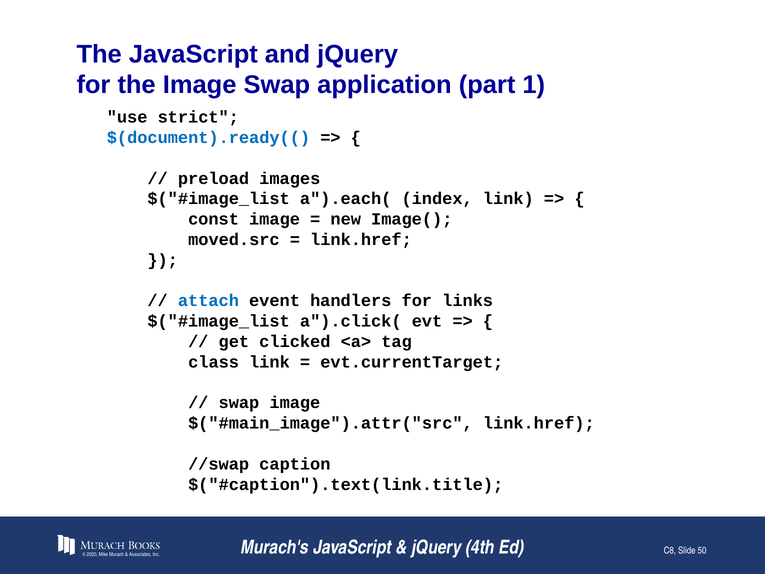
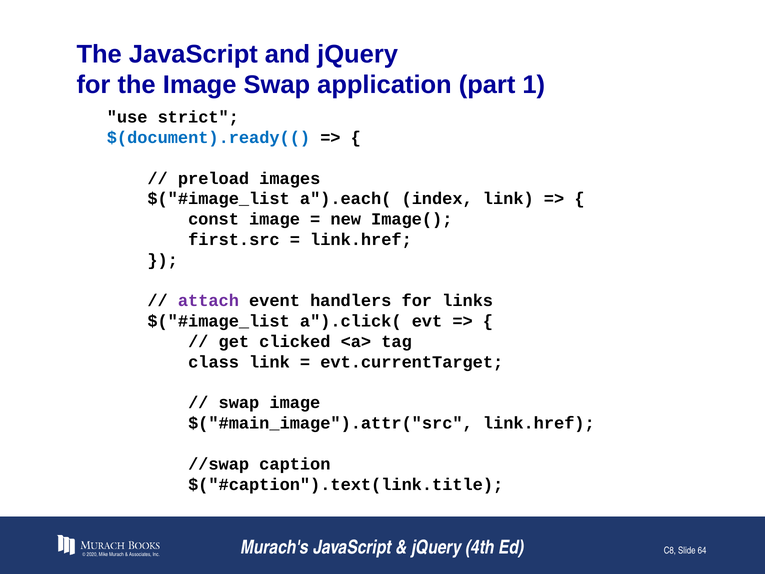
moved.src: moved.src -> first.src
attach colour: blue -> purple
50: 50 -> 64
